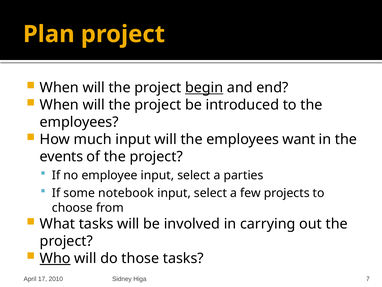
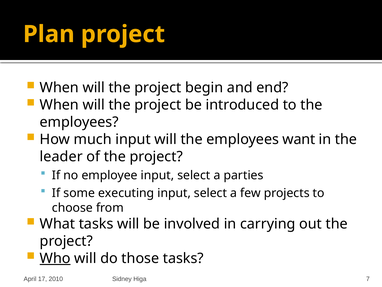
begin underline: present -> none
events: events -> leader
notebook: notebook -> executing
